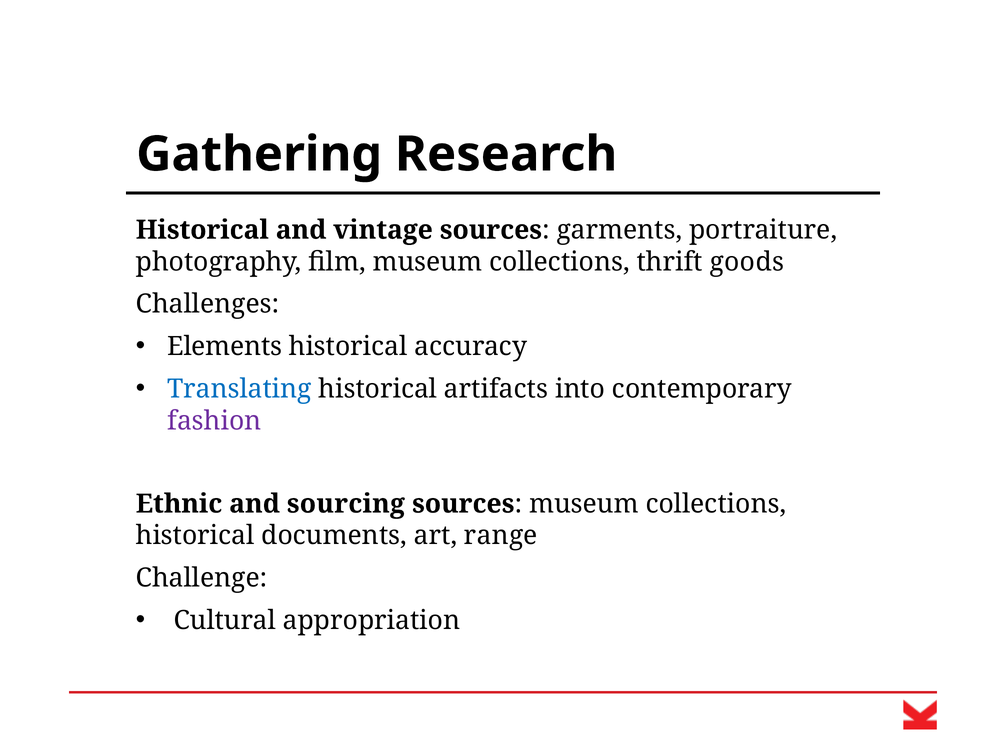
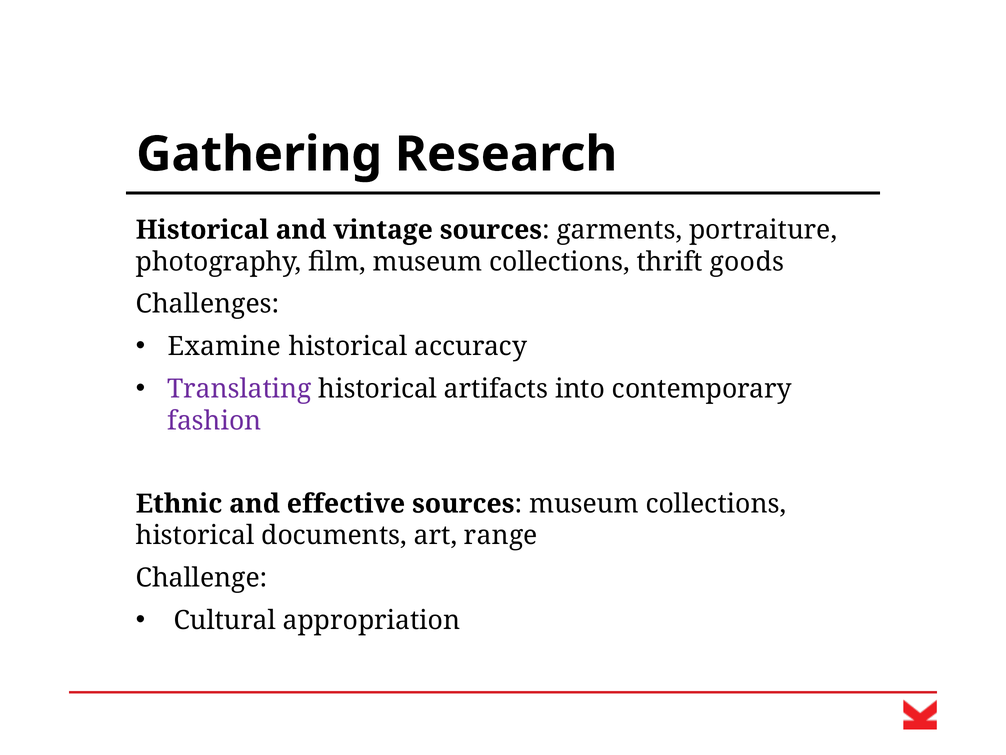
Elements: Elements -> Examine
Translating colour: blue -> purple
sourcing: sourcing -> effective
